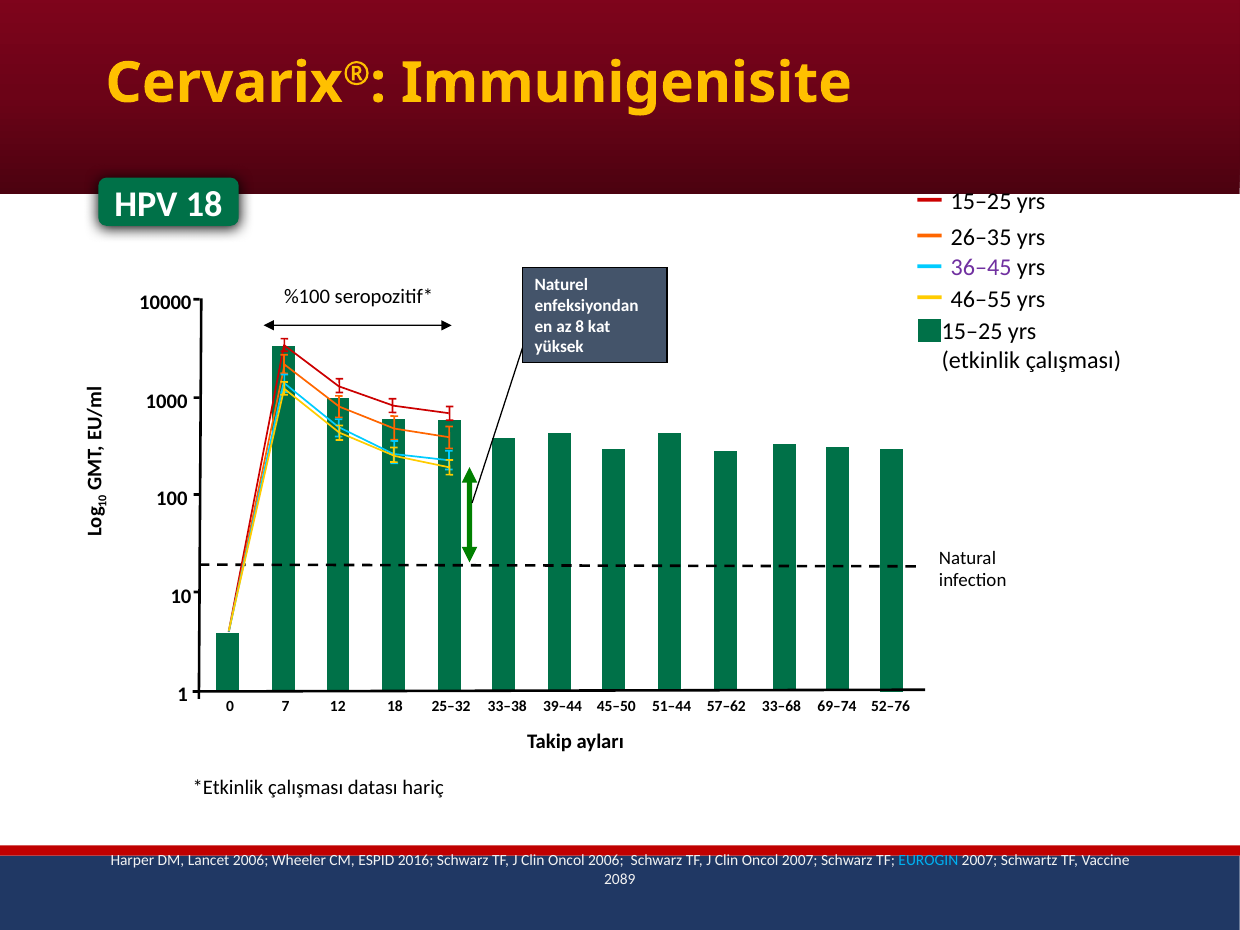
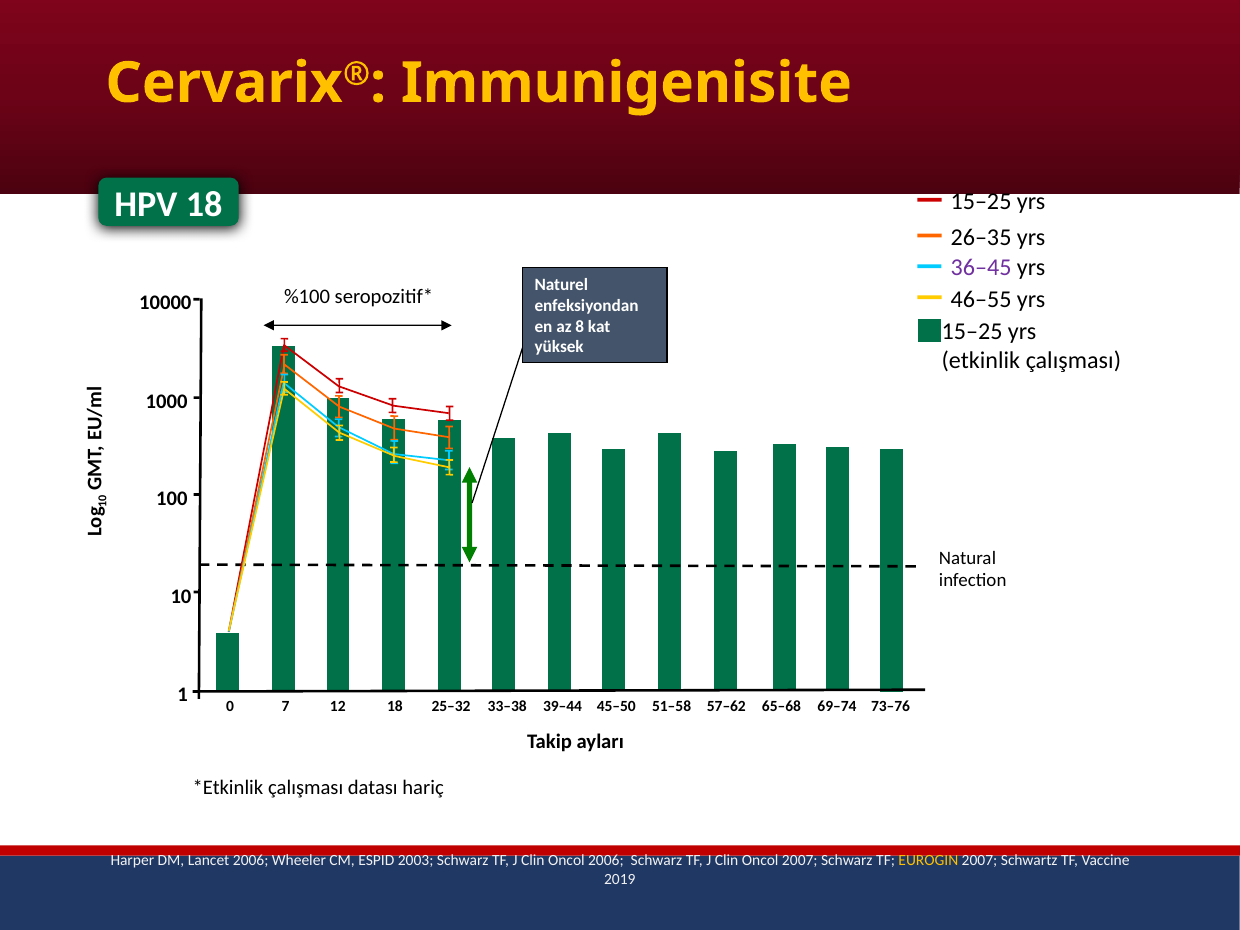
51–44: 51–44 -> 51–58
33–68: 33–68 -> 65–68
52–76: 52–76 -> 73–76
2016: 2016 -> 2003
EUROGIN colour: light blue -> yellow
2089: 2089 -> 2019
